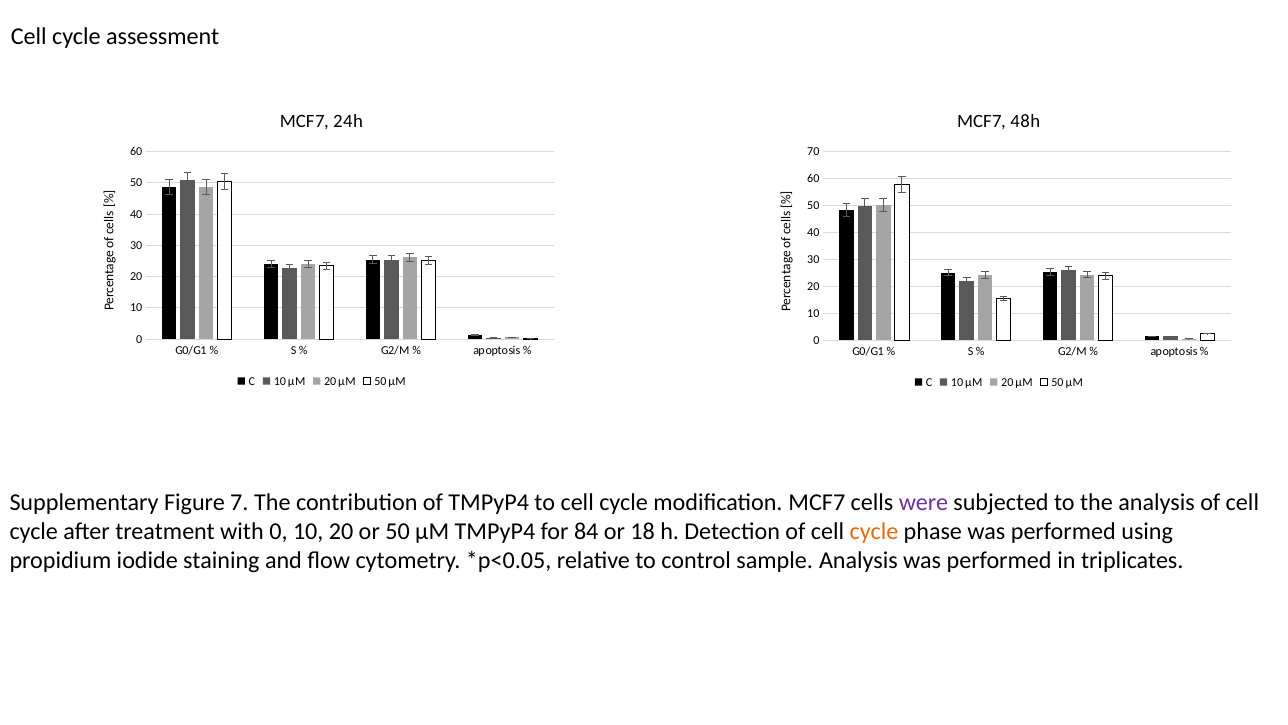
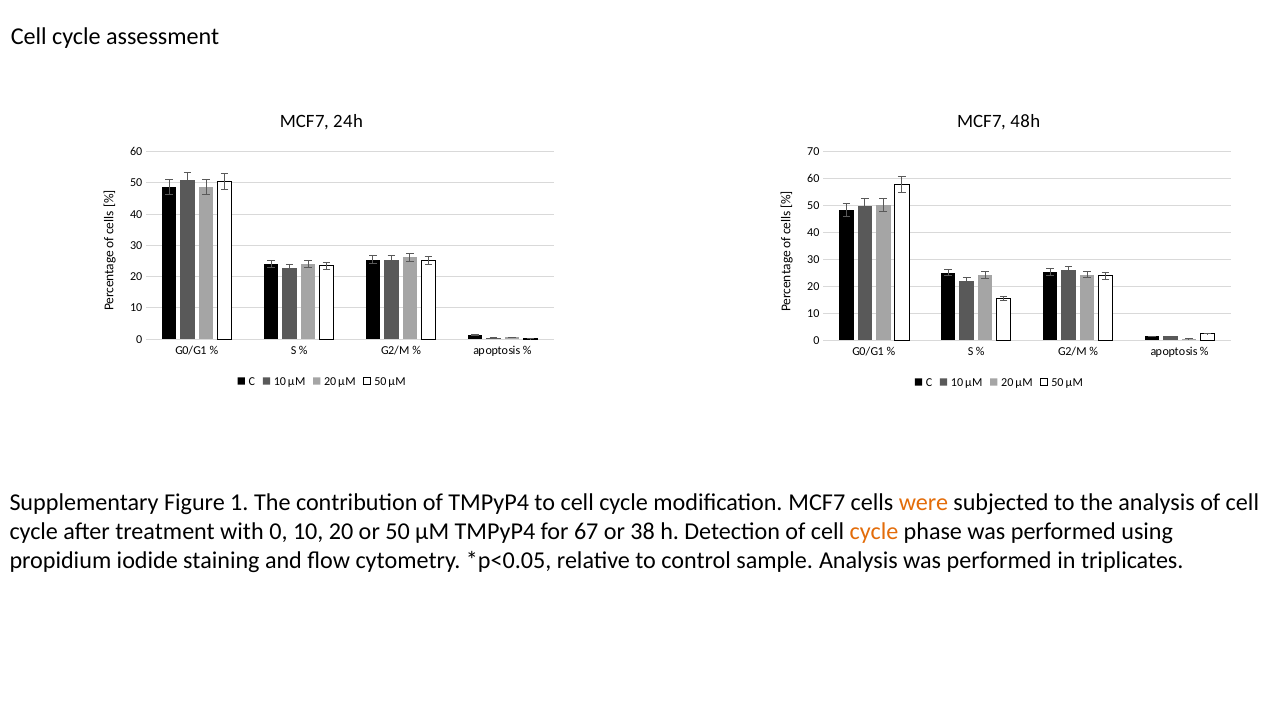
7: 7 -> 1
were colour: purple -> orange
84: 84 -> 67
18: 18 -> 38
